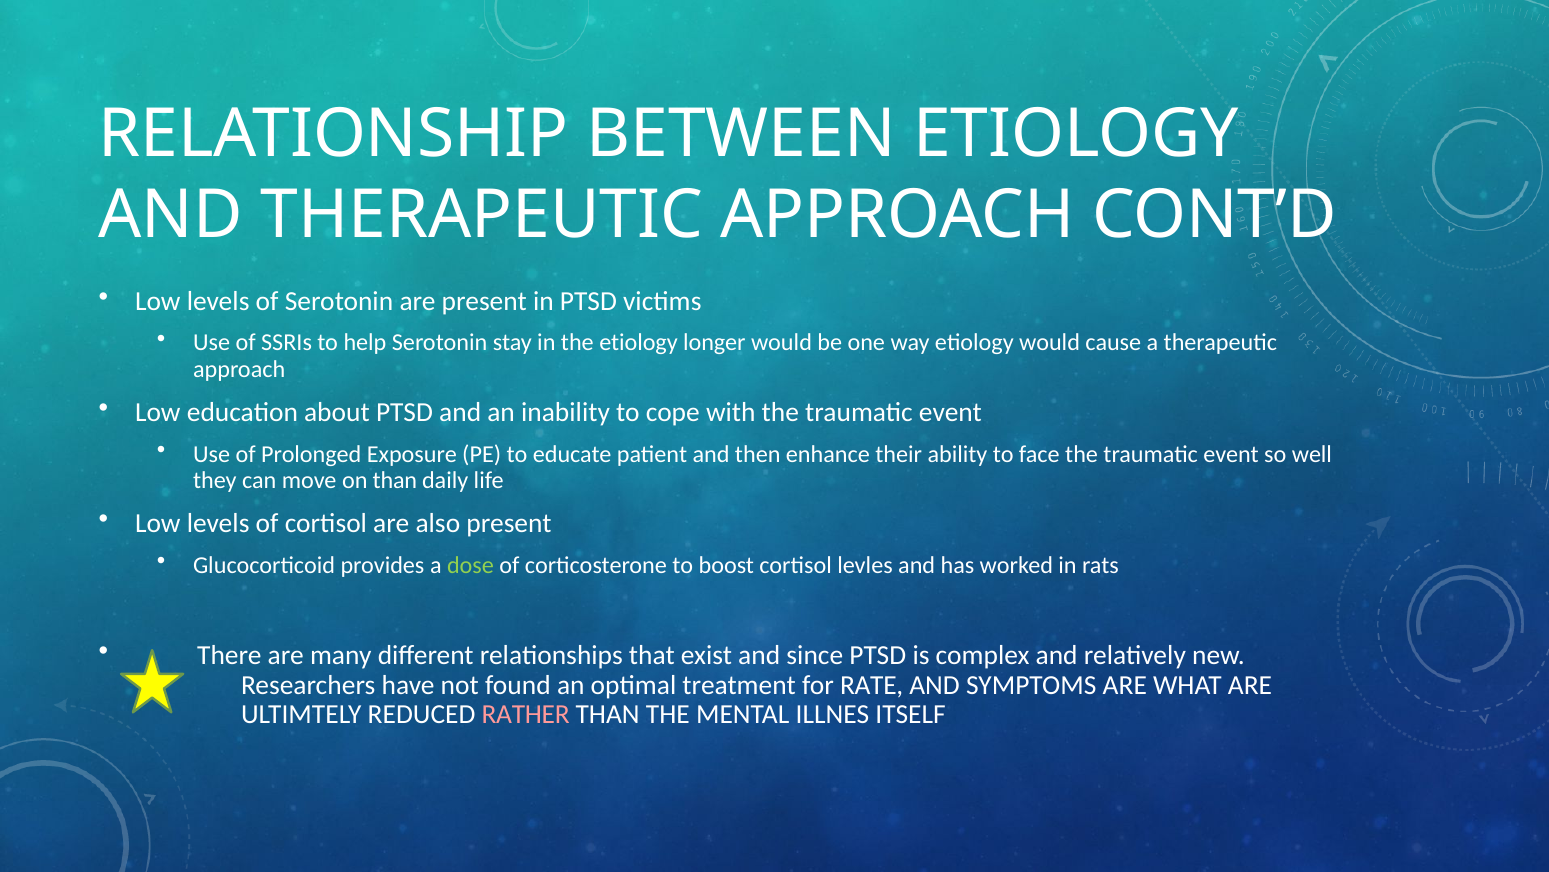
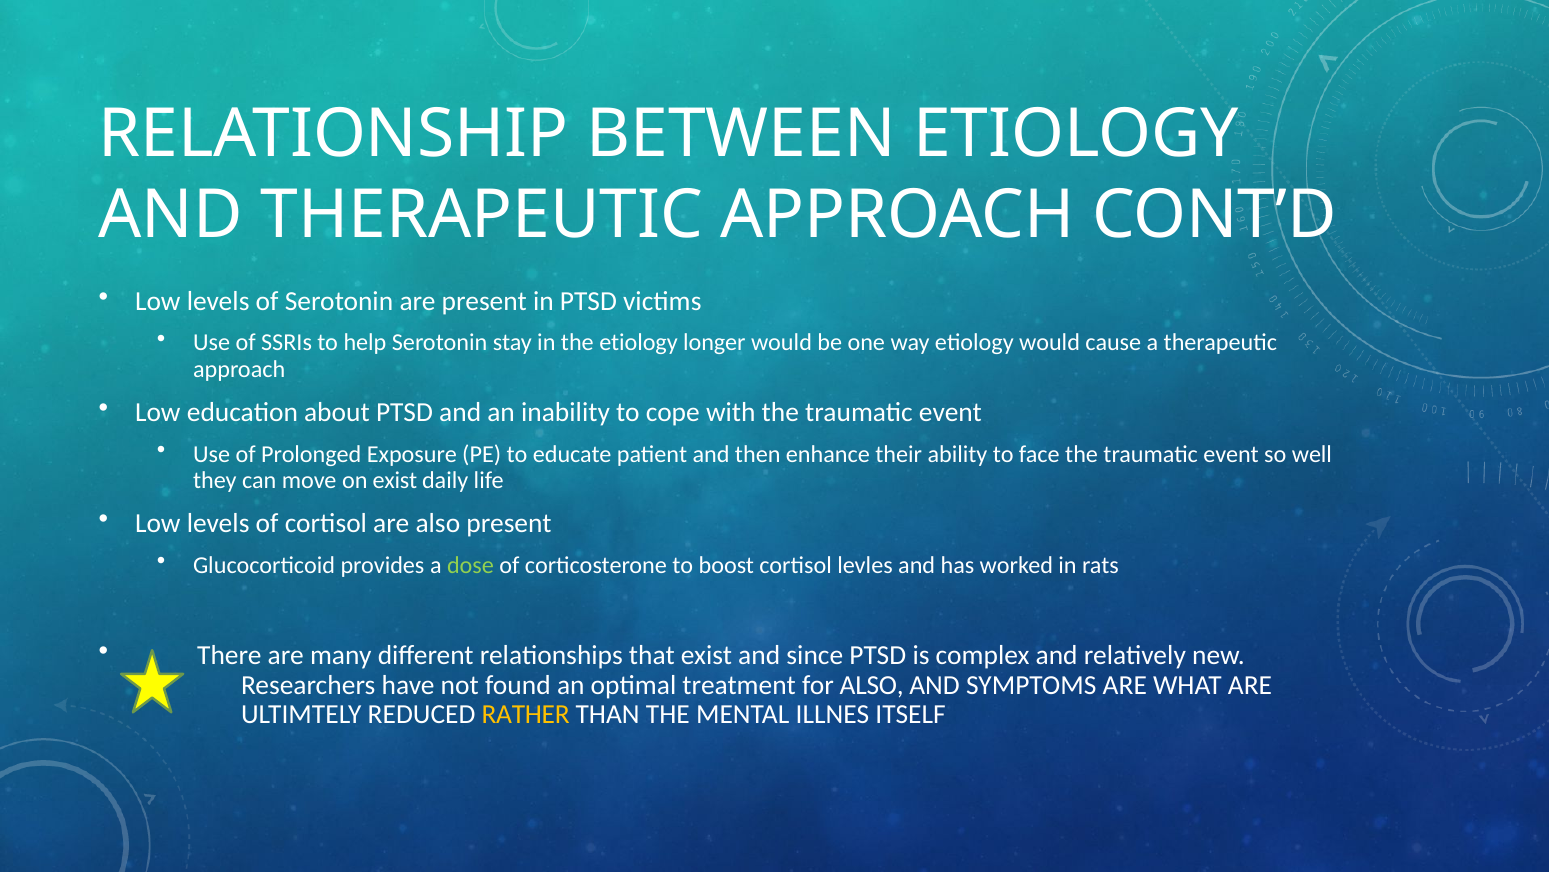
on than: than -> exist
for RATE: RATE -> ALSO
RATHER colour: pink -> yellow
